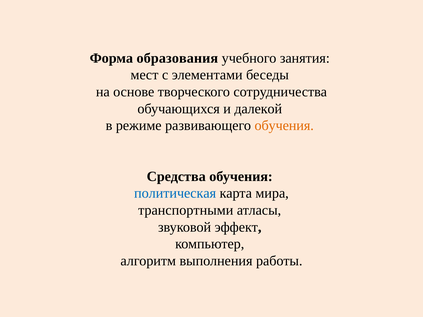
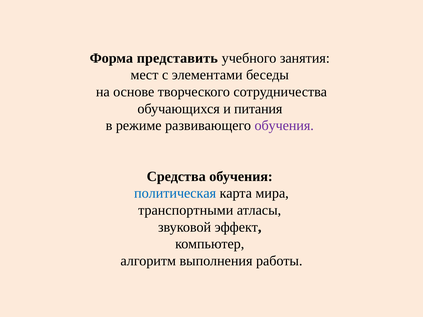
образования: образования -> представить
далекой: далекой -> питания
обучения at (284, 126) colour: orange -> purple
